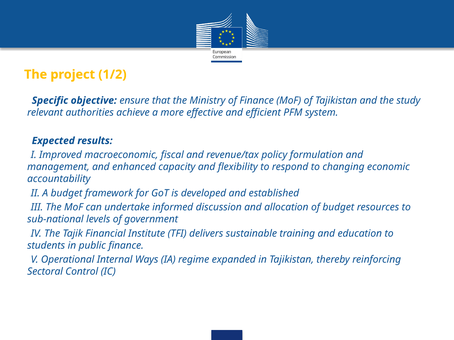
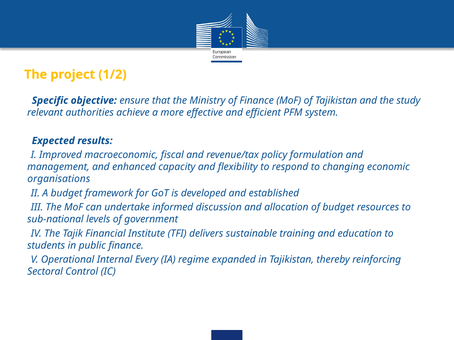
accountability: accountability -> organisations
Ways: Ways -> Every
